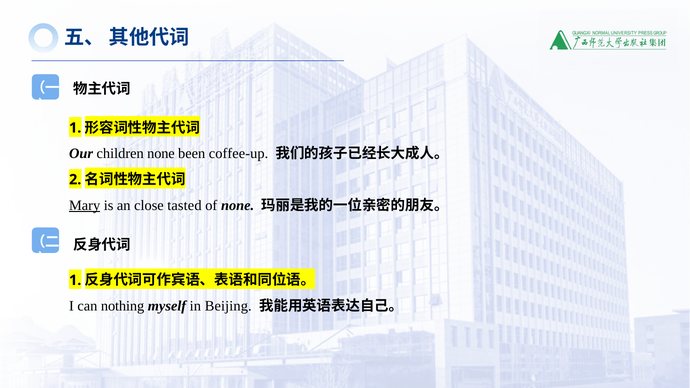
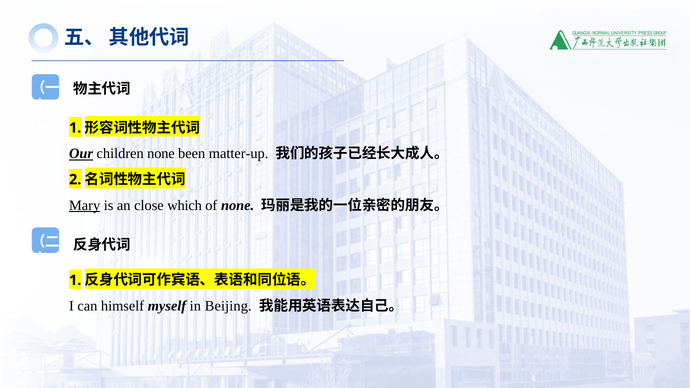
Our underline: none -> present
coffee-up: coffee-up -> matter-up
tasted: tasted -> which
nothing: nothing -> himself
